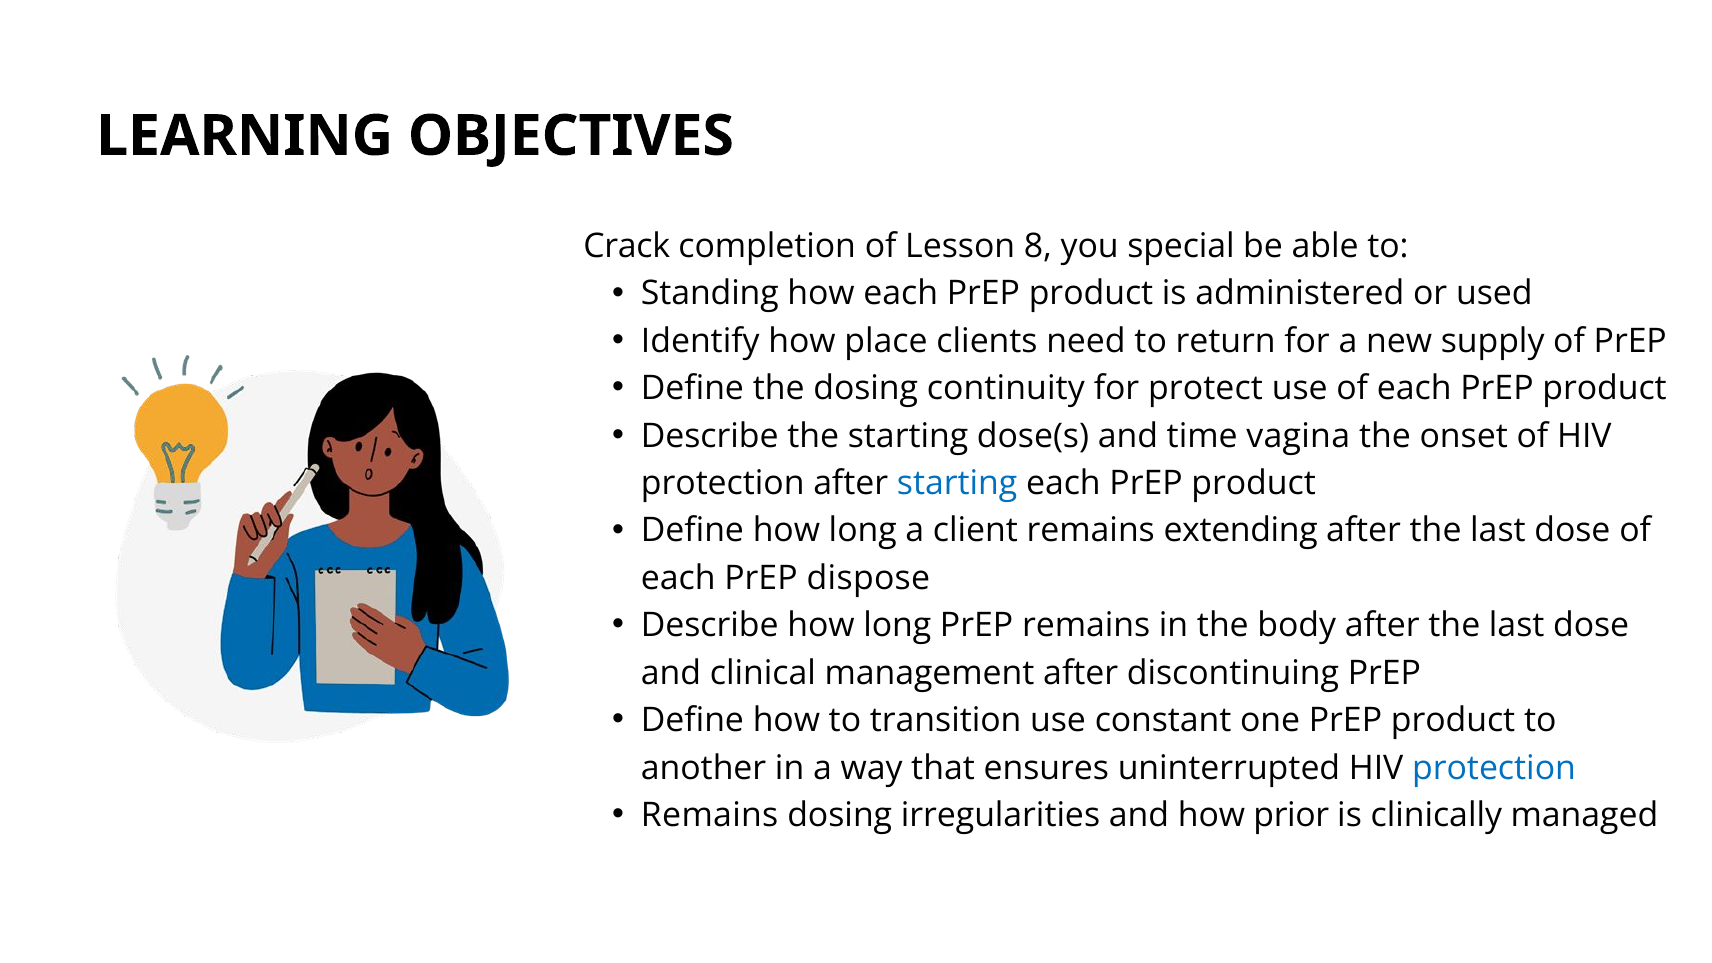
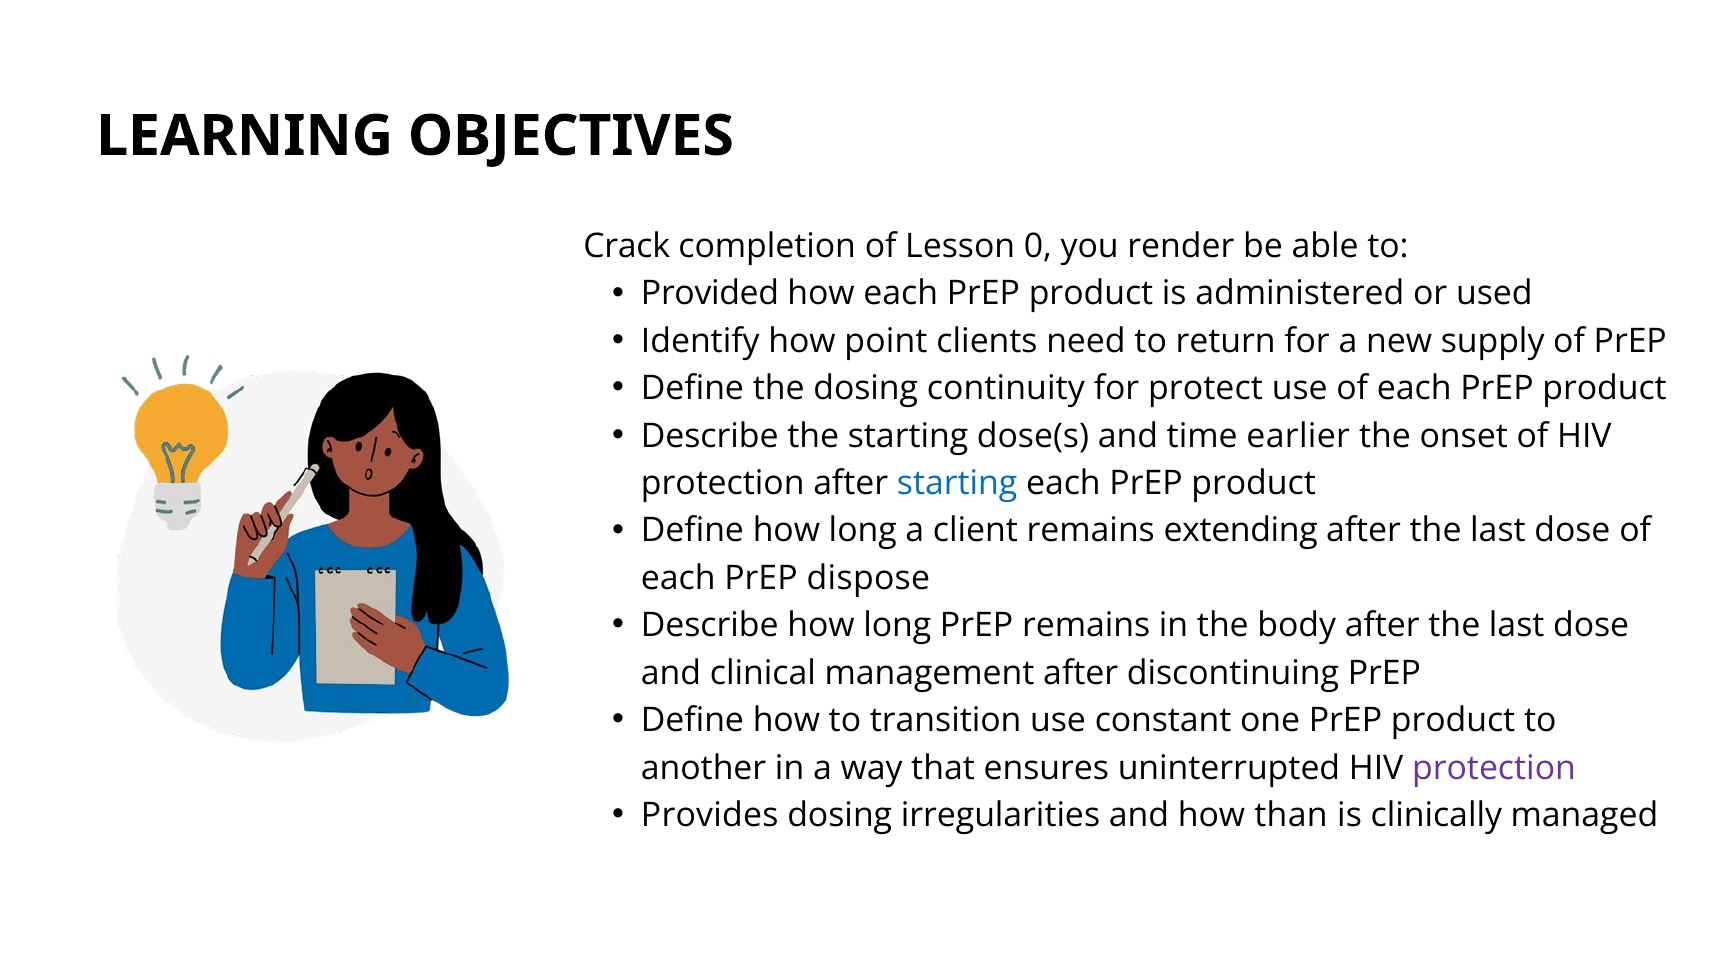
8: 8 -> 0
special: special -> render
Standing: Standing -> Provided
place: place -> point
vagina: vagina -> earlier
protection at (1494, 768) colour: blue -> purple
Remains at (710, 815): Remains -> Provides
prior: prior -> than
